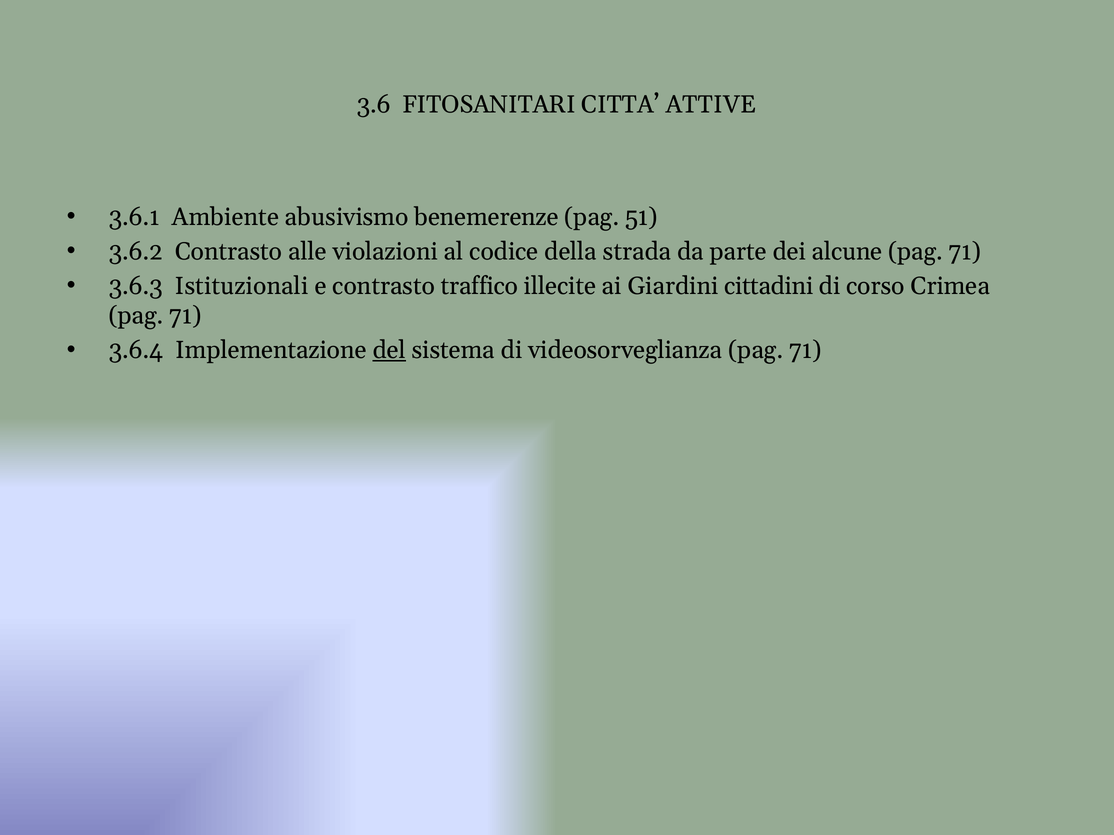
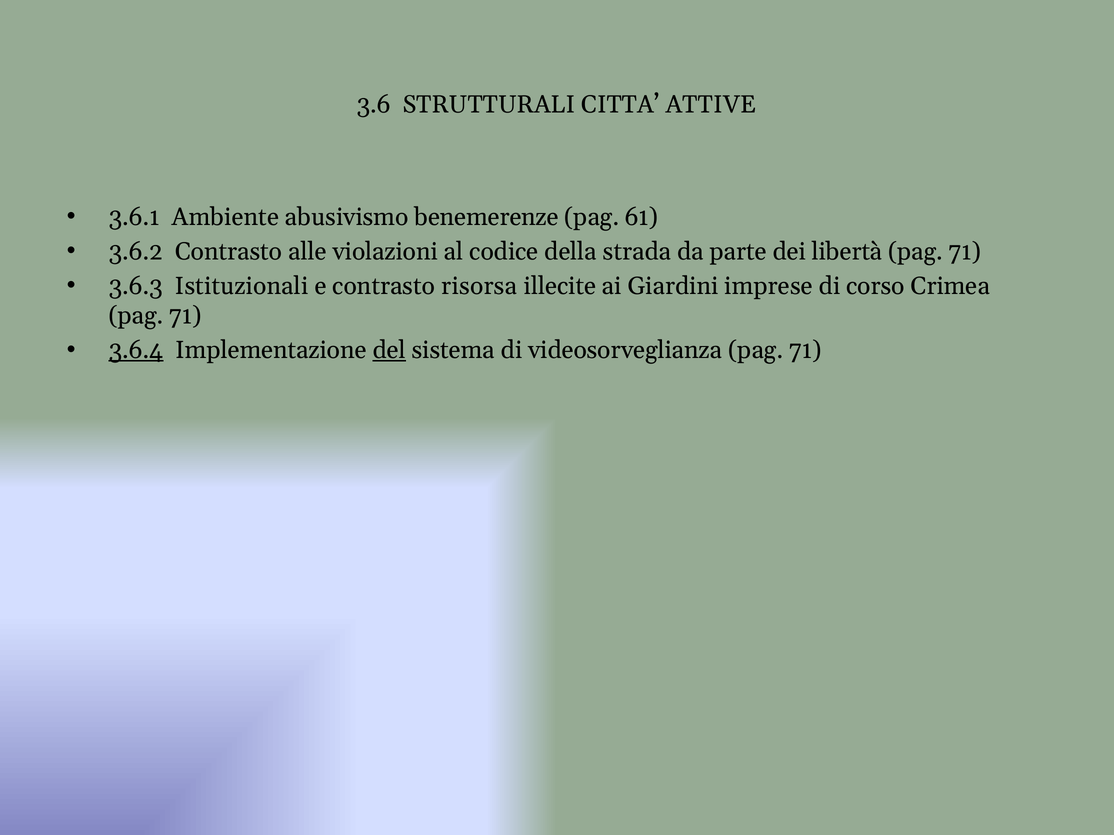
FITOSANITARI: FITOSANITARI -> STRUTTURALI
51: 51 -> 61
alcune: alcune -> libertà
traffico: traffico -> risorsa
cittadini: cittadini -> imprese
3.6.4 underline: none -> present
